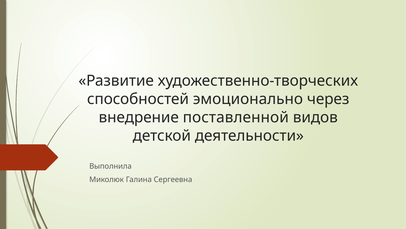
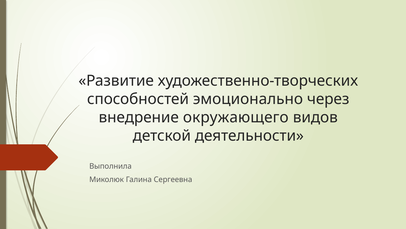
поставленной: поставленной -> окружающего
